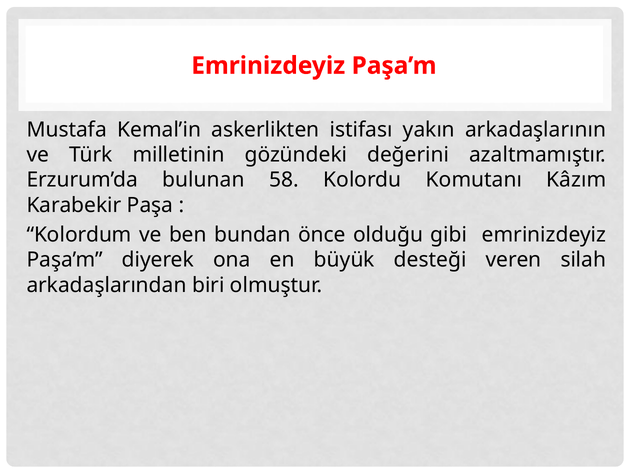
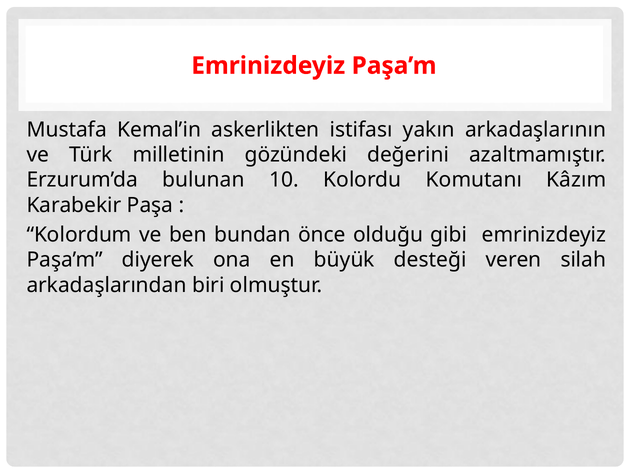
58: 58 -> 10
